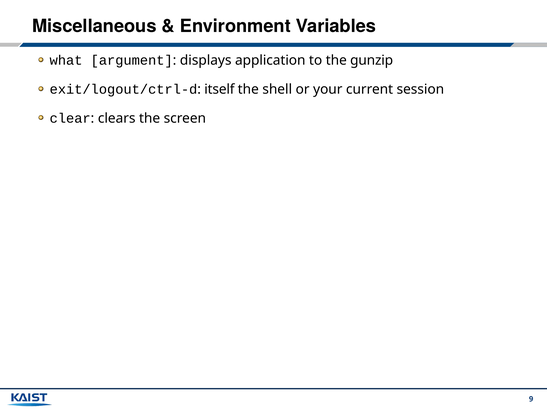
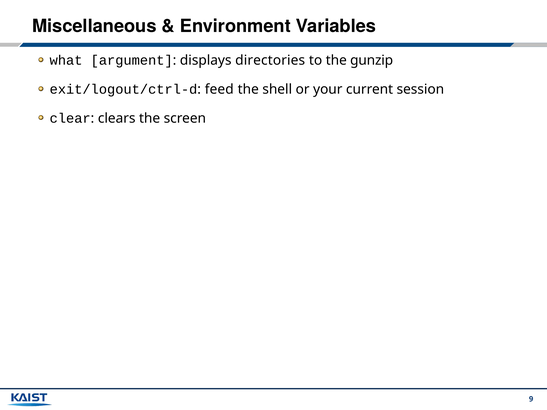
application: application -> directories
itself: itself -> feed
